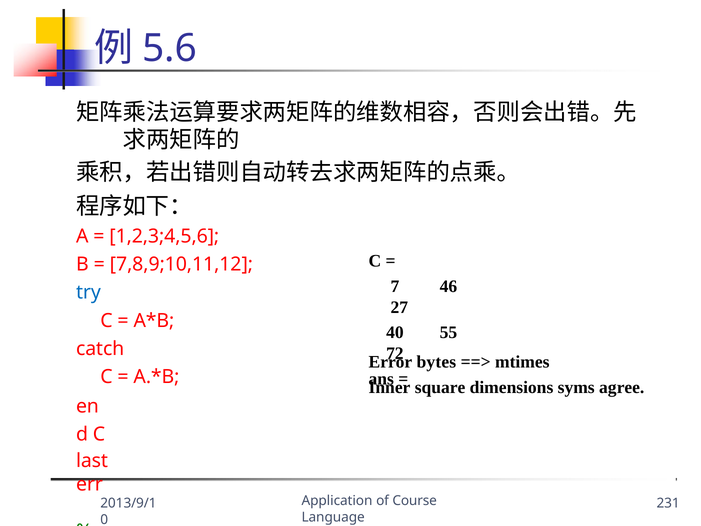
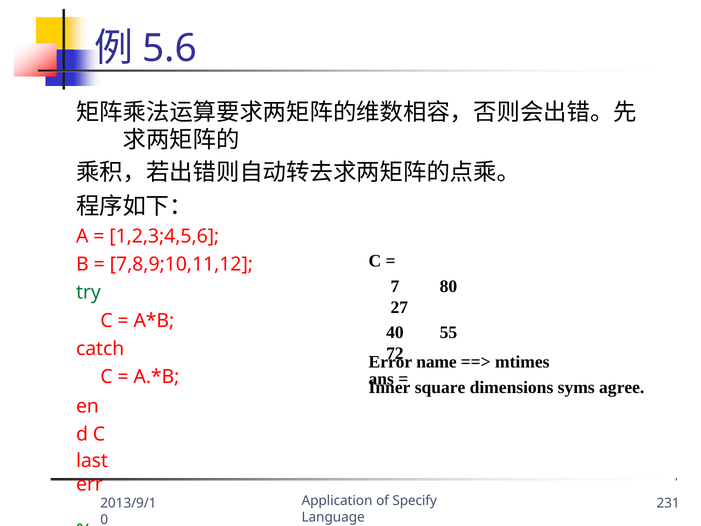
46: 46 -> 80
try colour: blue -> green
bytes: bytes -> name
Course: Course -> Specify
